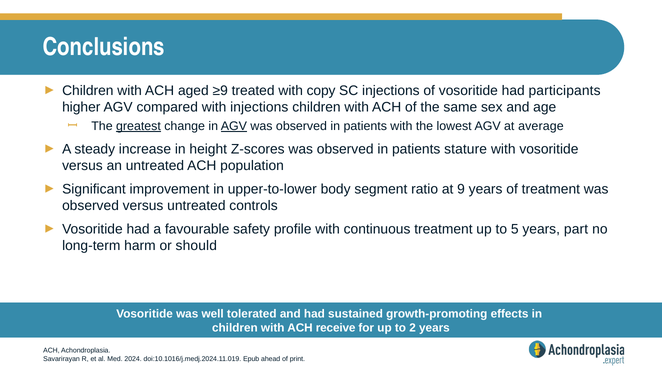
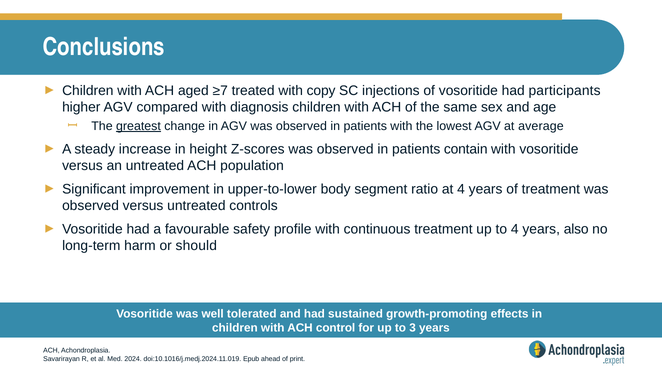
≥9: ≥9 -> ≥7
with injections: injections -> diagnosis
AGV at (234, 126) underline: present -> none
stature: stature -> contain
at 9: 9 -> 4
to 5: 5 -> 4
part: part -> also
receive: receive -> control
2: 2 -> 3
